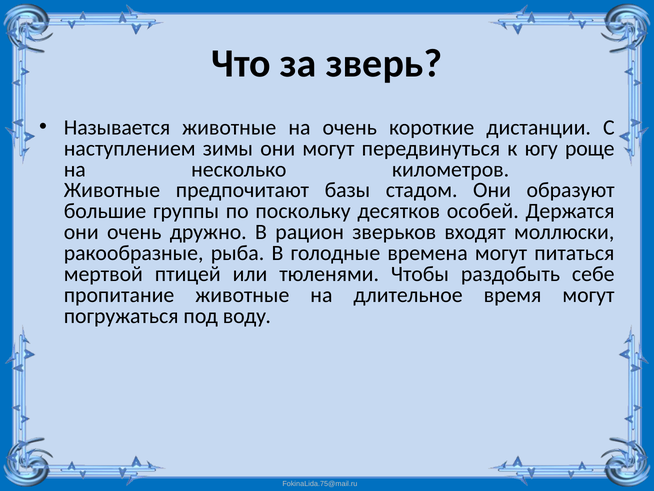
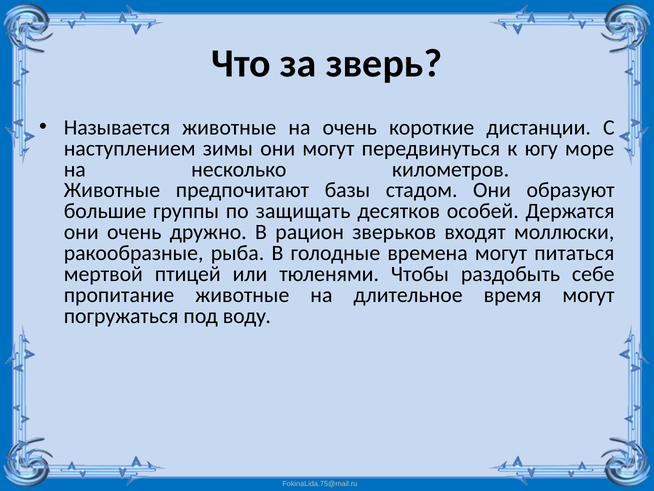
роще: роще -> море
поскольку: поскольку -> защищать
